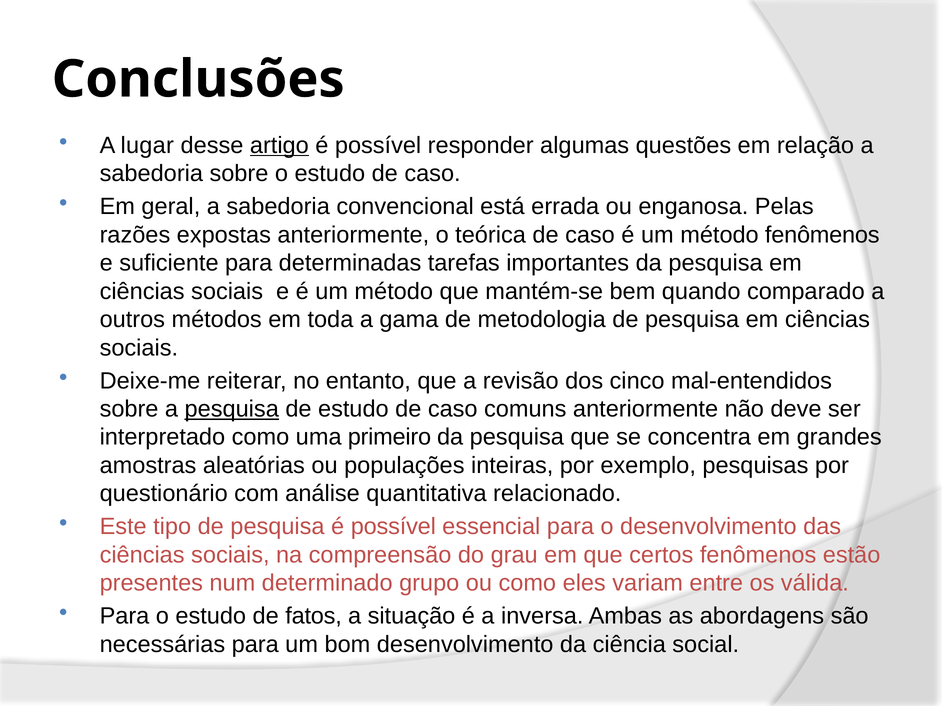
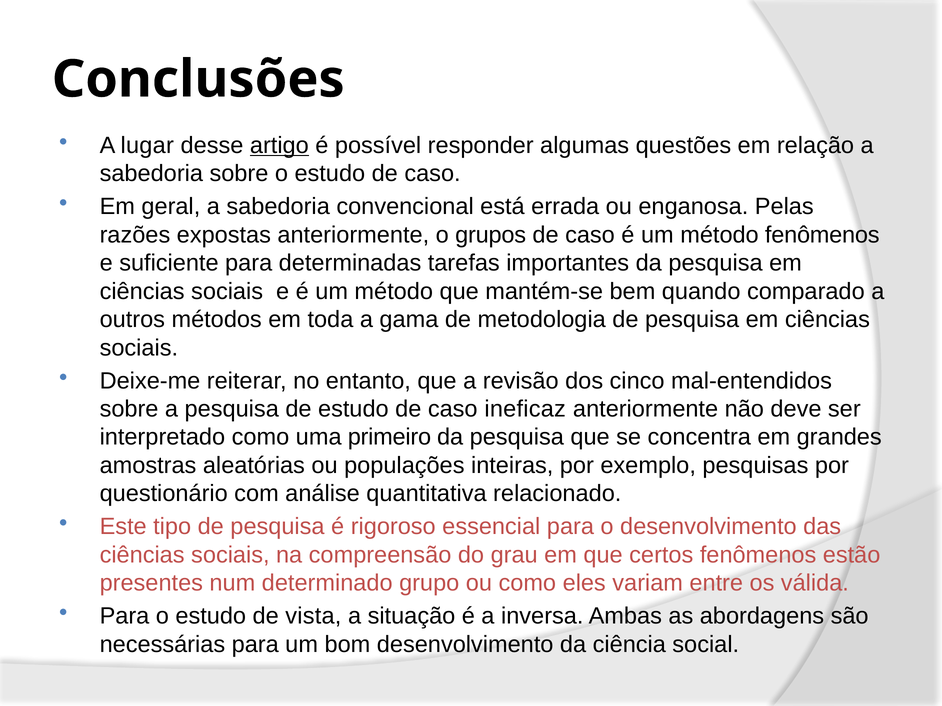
teórica: teórica -> grupos
pesquisa at (232, 409) underline: present -> none
comuns: comuns -> ineficaz
pesquisa é possível: possível -> rigoroso
fatos: fatos -> vista
